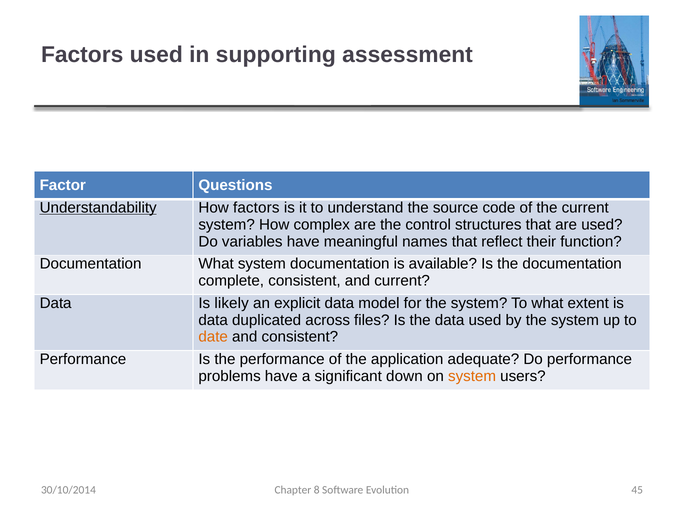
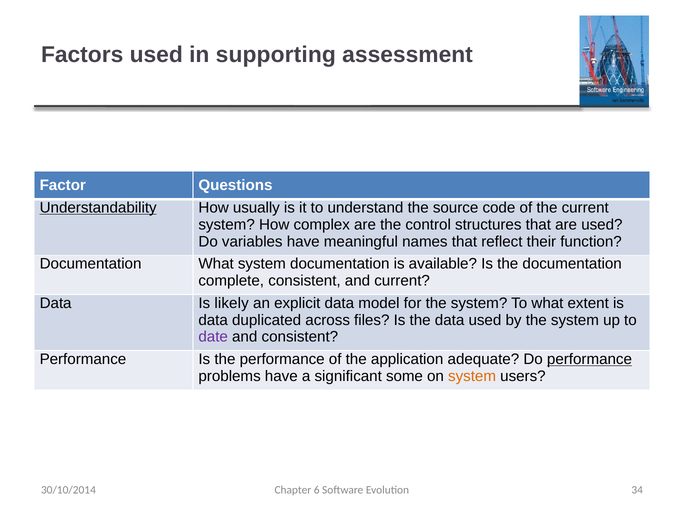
How factors: factors -> usually
date colour: orange -> purple
performance at (589, 359) underline: none -> present
down: down -> some
8: 8 -> 6
45: 45 -> 34
